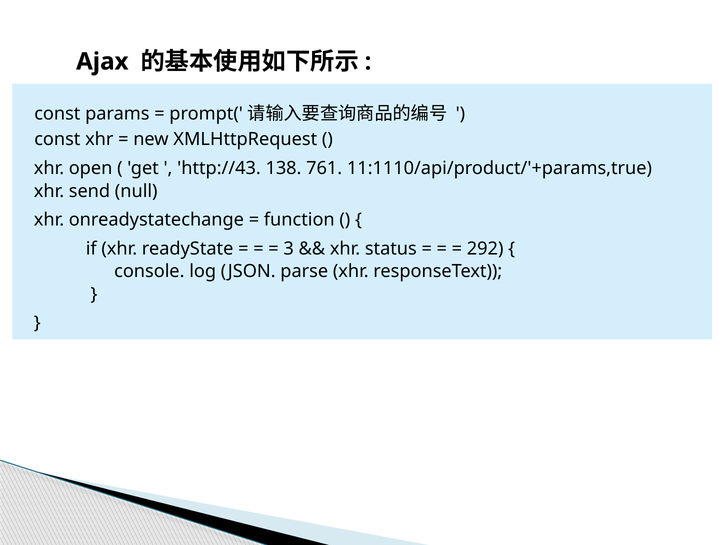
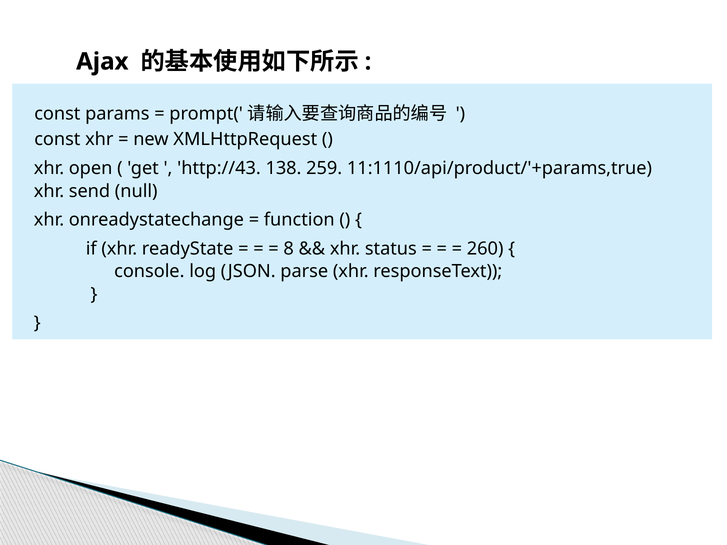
761: 761 -> 259
3: 3 -> 8
292: 292 -> 260
